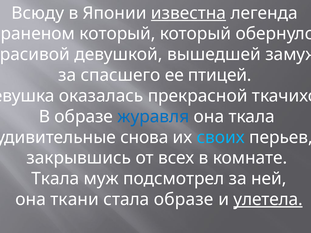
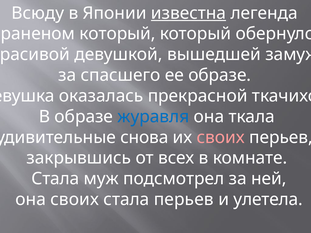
ее птицей: птицей -> образе
своих at (221, 137) colour: light blue -> pink
Ткала at (55, 179): Ткала -> Стала
она ткани: ткани -> своих
стала образе: образе -> перьев
улетела underline: present -> none
